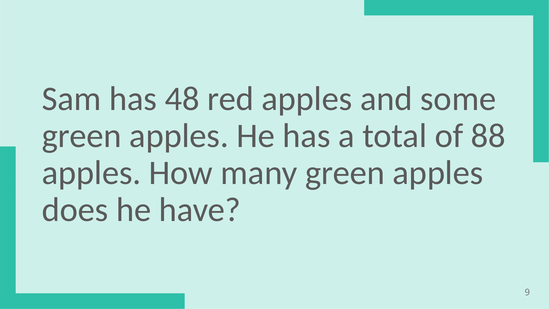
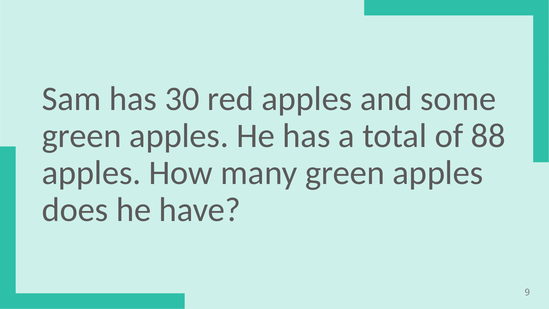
48: 48 -> 30
